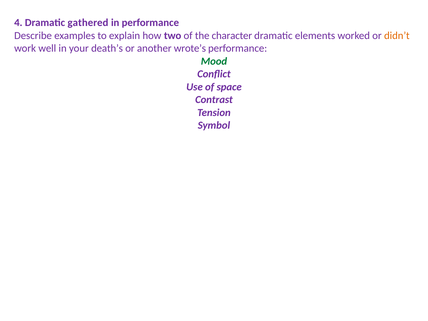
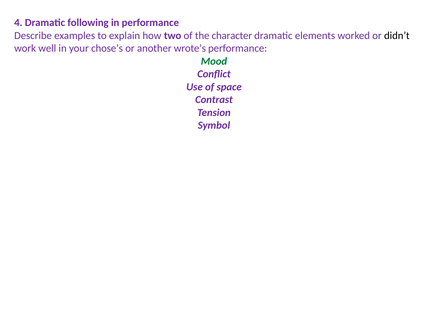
gathered: gathered -> following
didn’t colour: orange -> black
death’s: death’s -> chose’s
